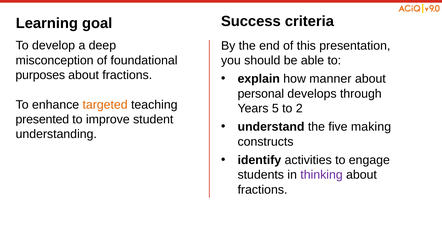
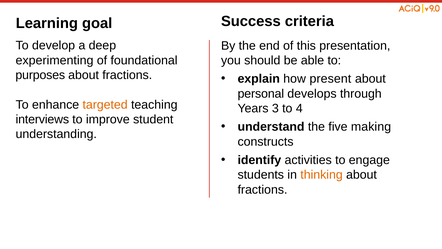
misconception: misconception -> experimenting
manner: manner -> present
5: 5 -> 3
2: 2 -> 4
presented: presented -> interviews
thinking colour: purple -> orange
